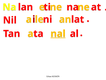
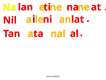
nal underline: present -> none
